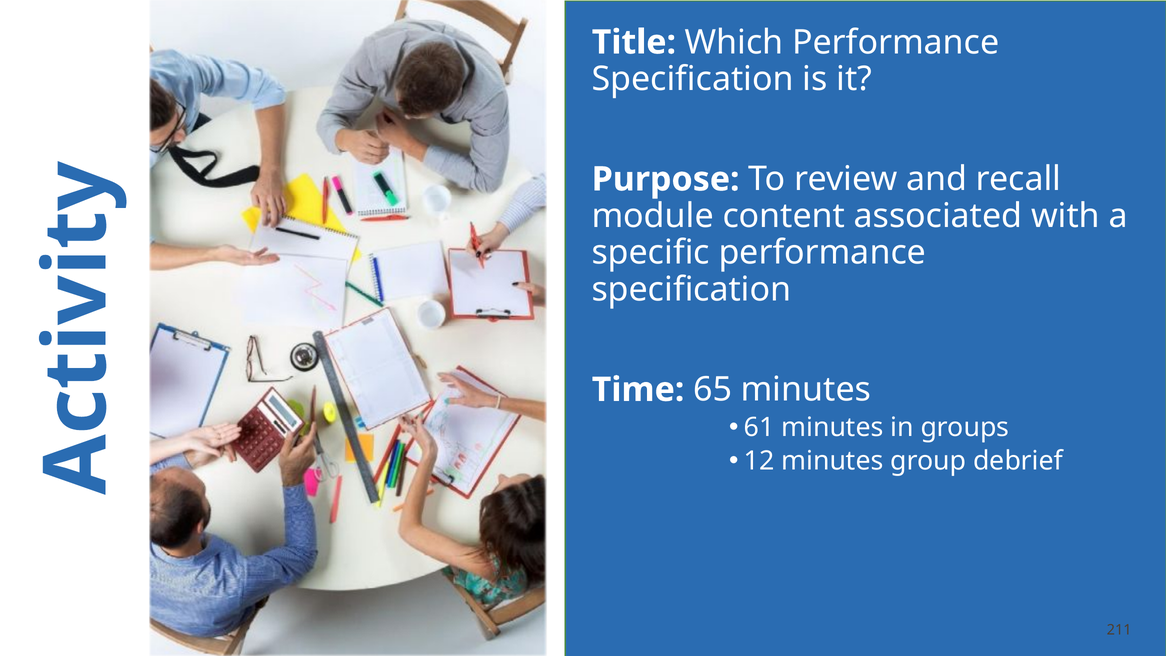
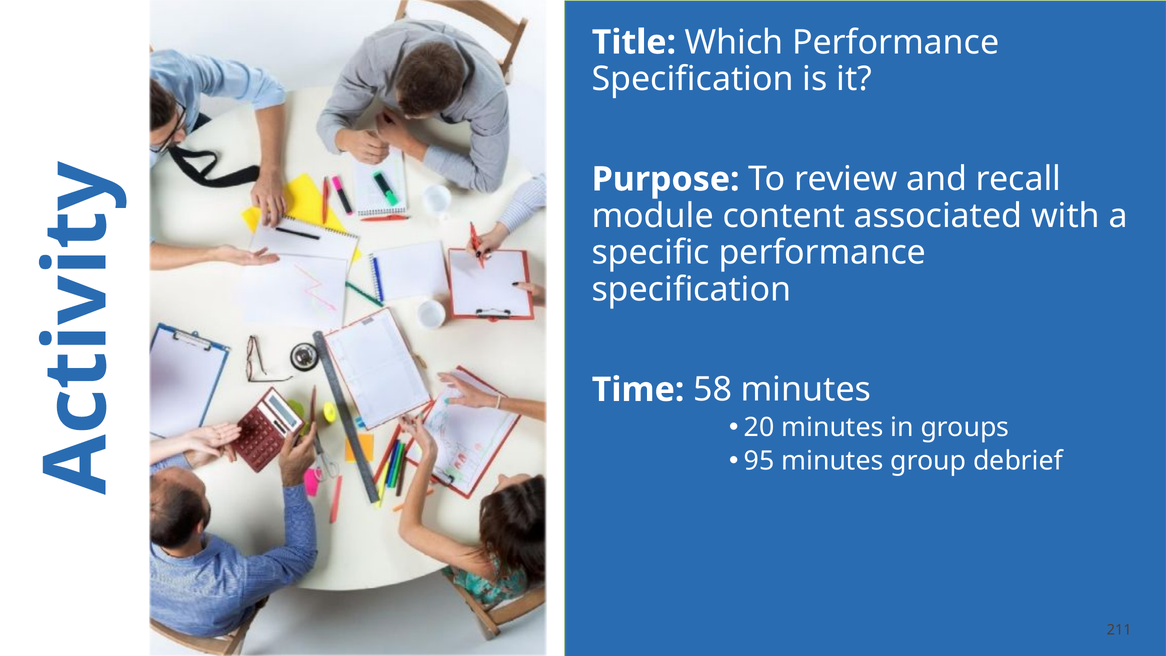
65: 65 -> 58
61: 61 -> 20
12: 12 -> 95
